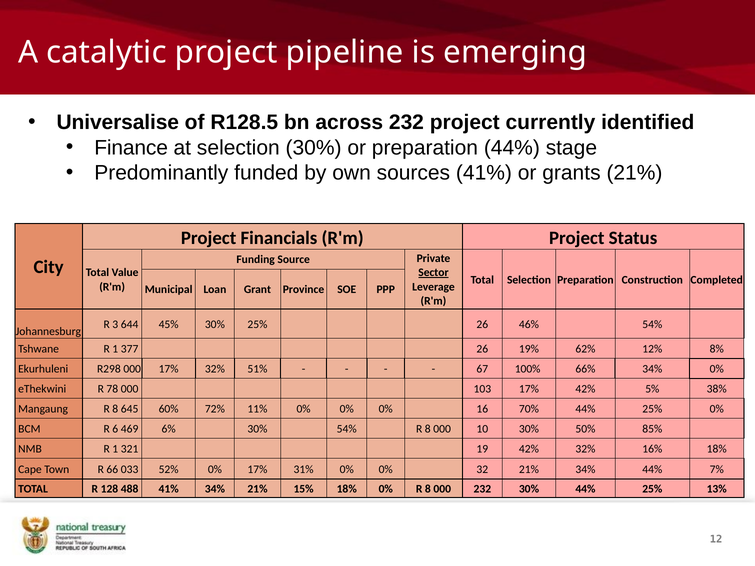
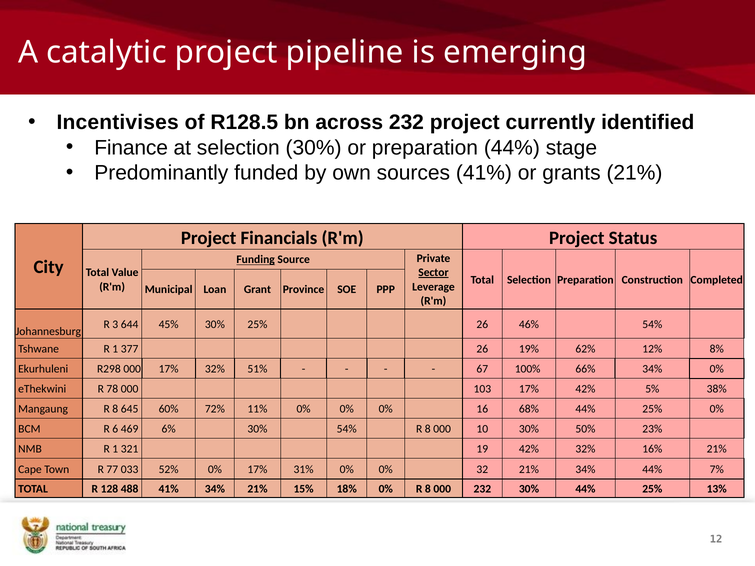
Universalise: Universalise -> Incentivises
Funding underline: none -> present
70%: 70% -> 68%
85%: 85% -> 23%
16% 18%: 18% -> 21%
66: 66 -> 77
